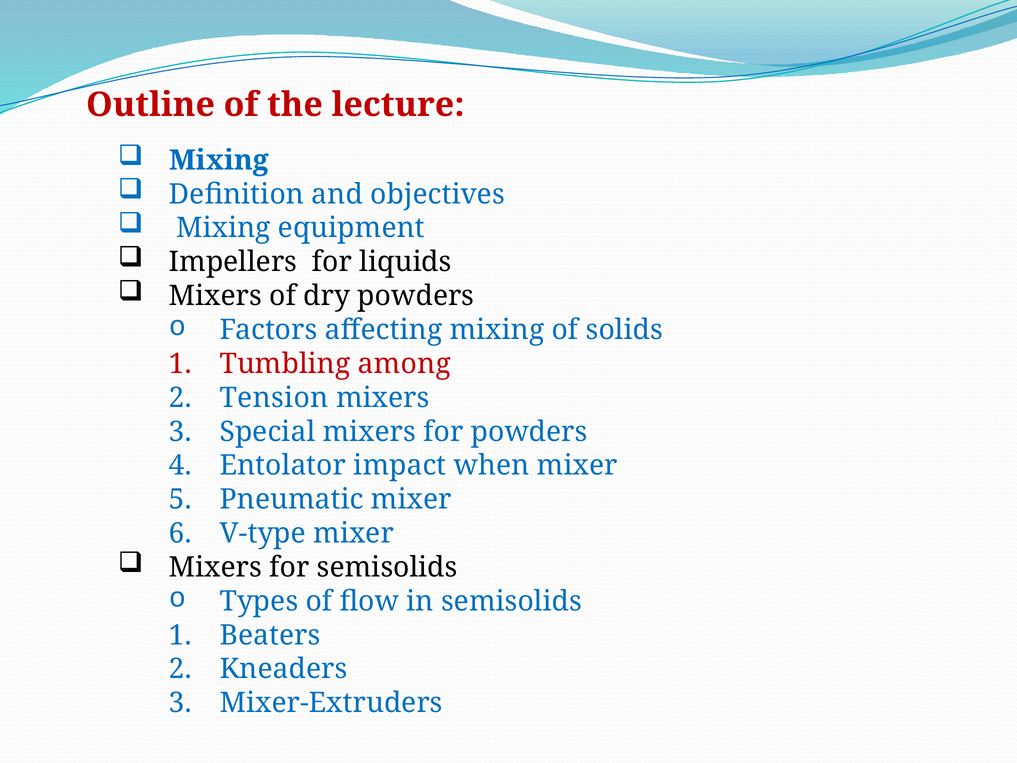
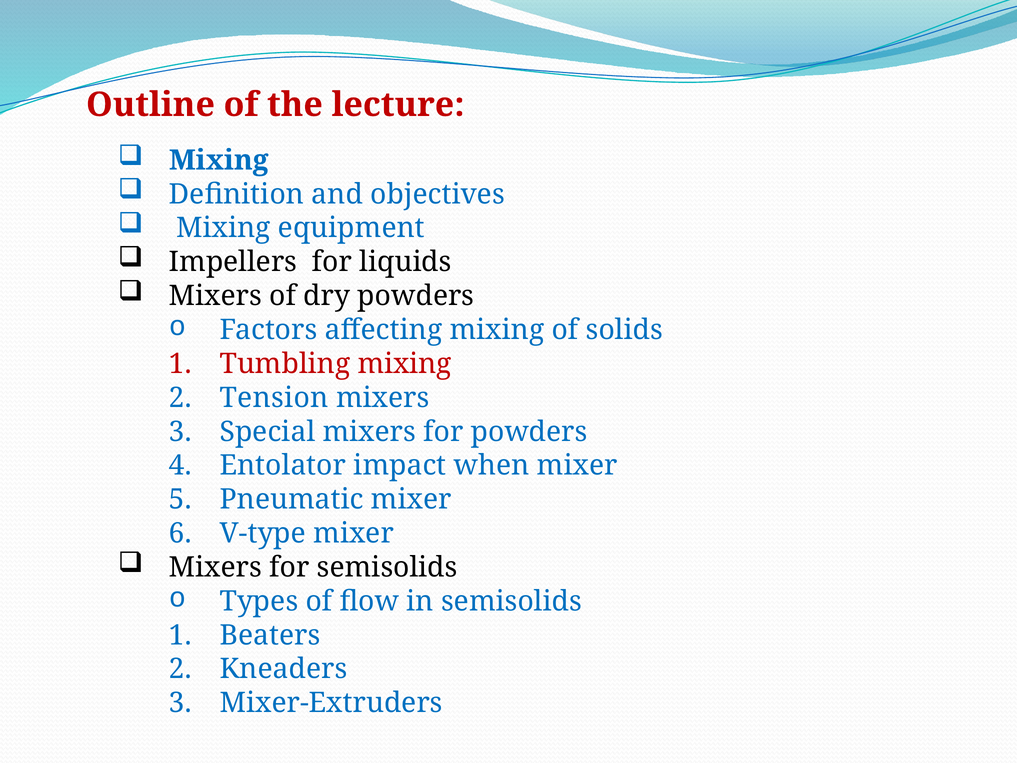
Tumbling among: among -> mixing
